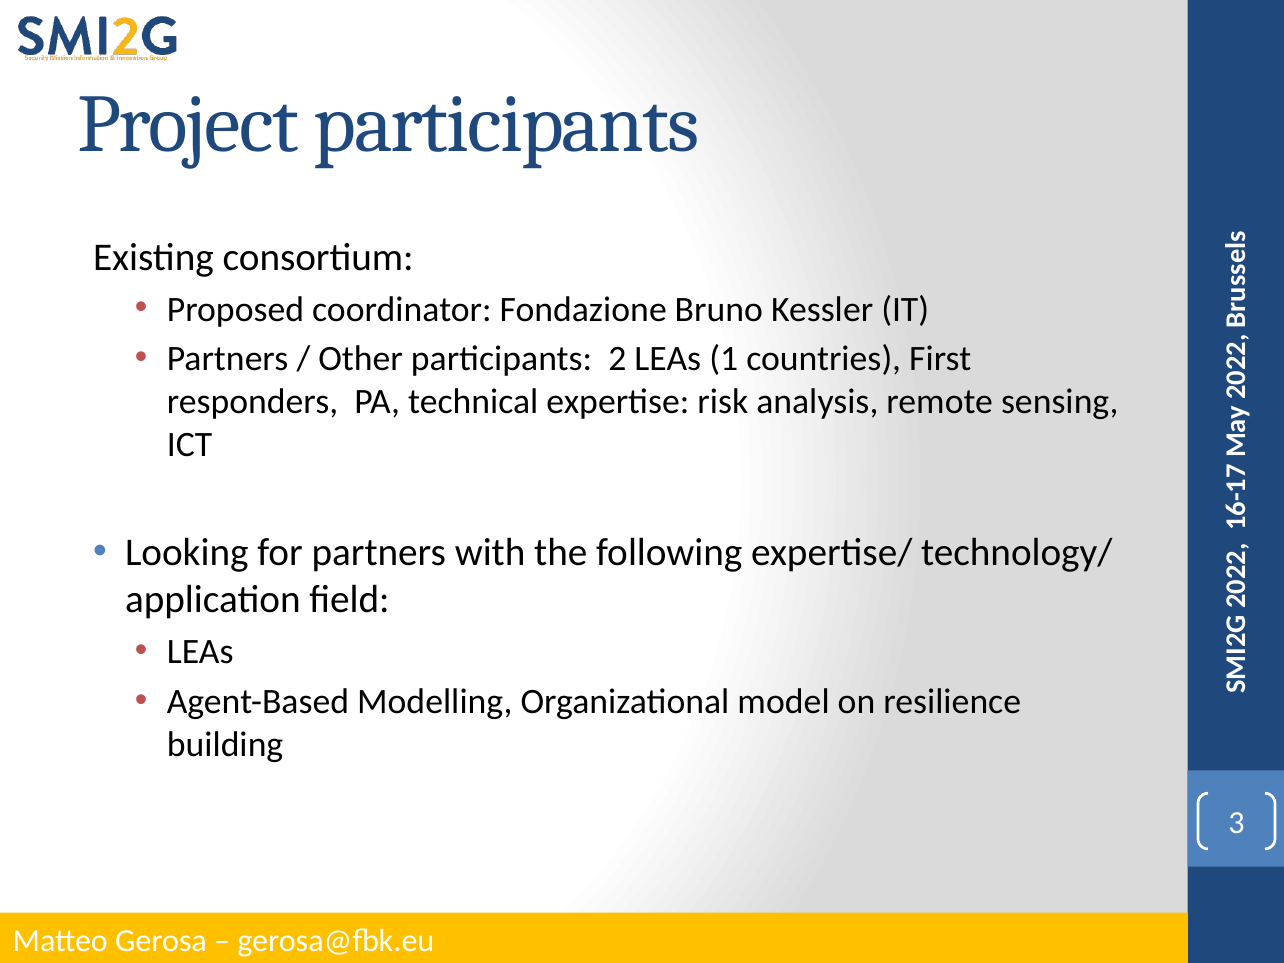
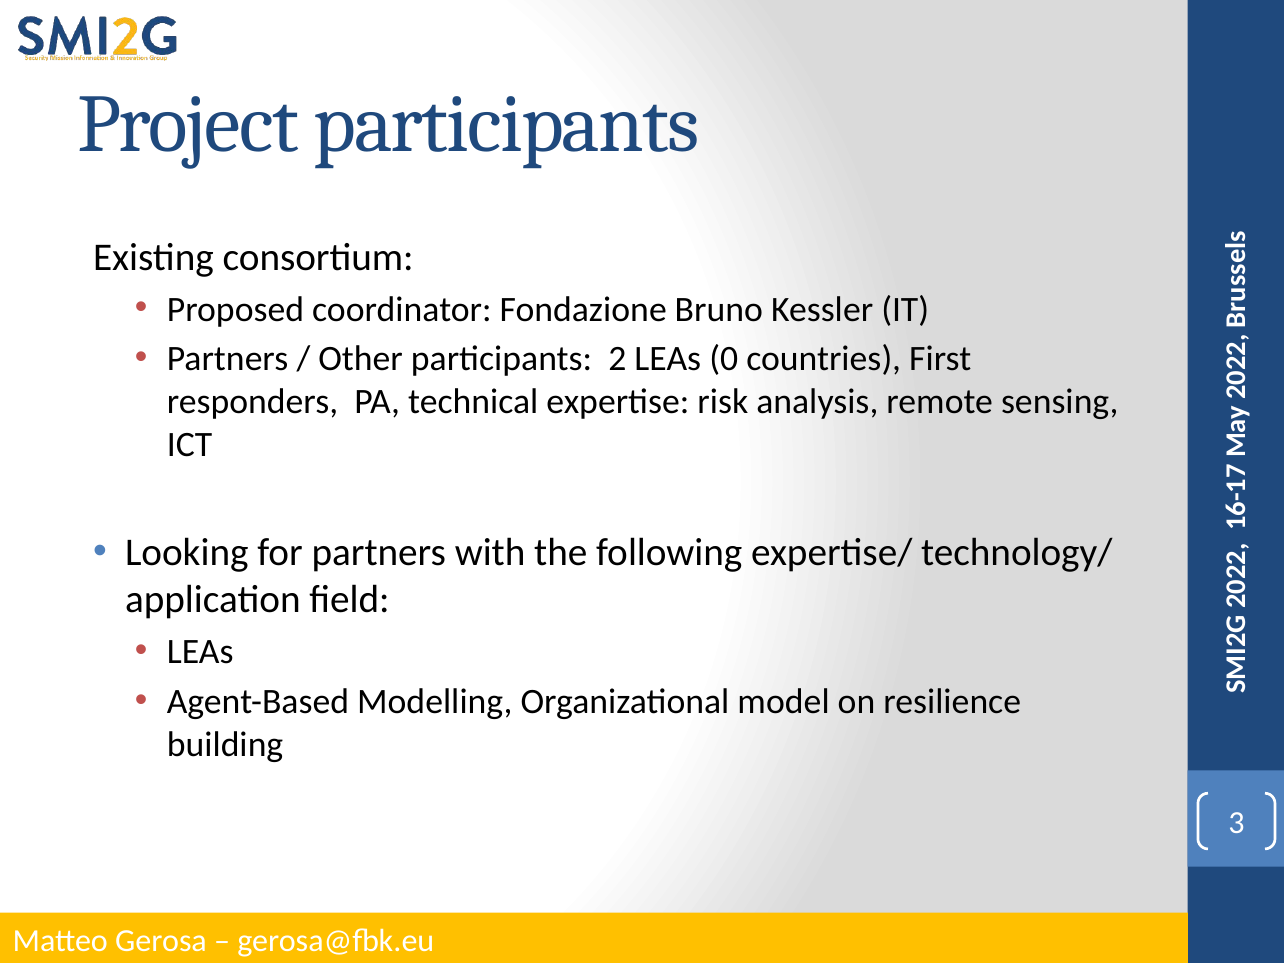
LEAs 1: 1 -> 0
